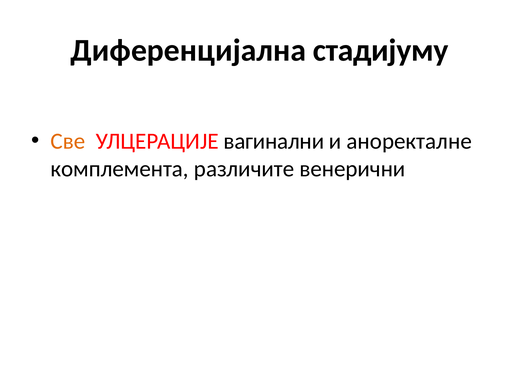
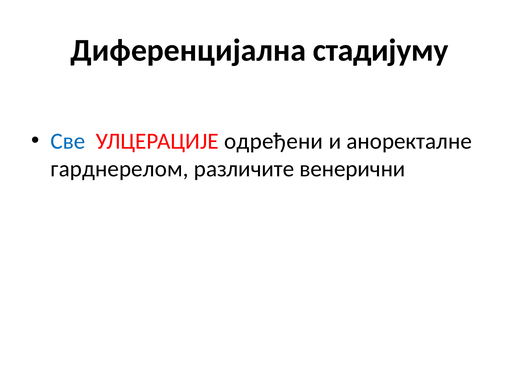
Све colour: orange -> blue
вагинални: вагинални -> одређени
комплемента: комплемента -> гарднерелом
